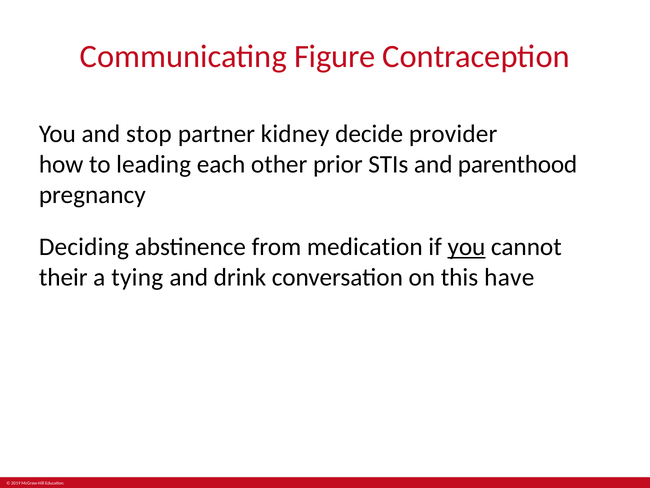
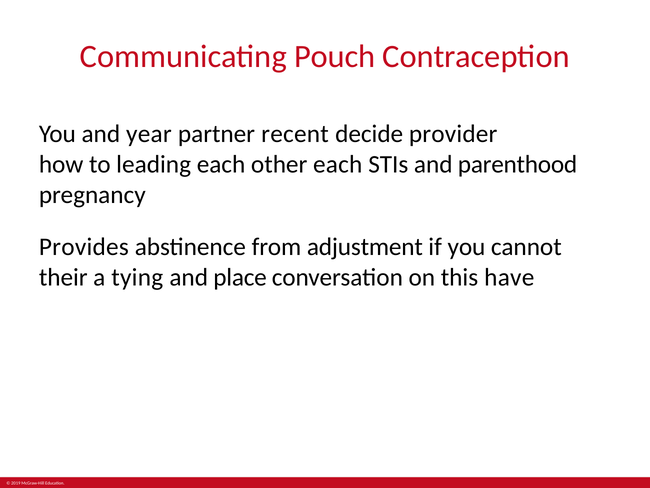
Figure: Figure -> Pouch
stop: stop -> year
kidney: kidney -> recent
other prior: prior -> each
Deciding: Deciding -> Provides
medication: medication -> adjustment
you at (466, 247) underline: present -> none
drink: drink -> place
